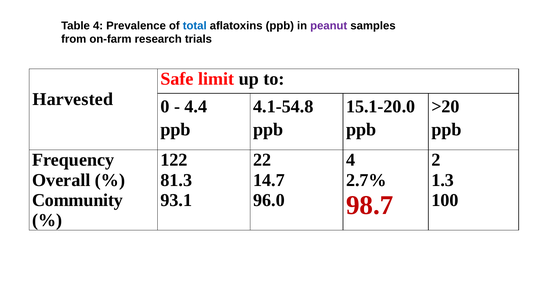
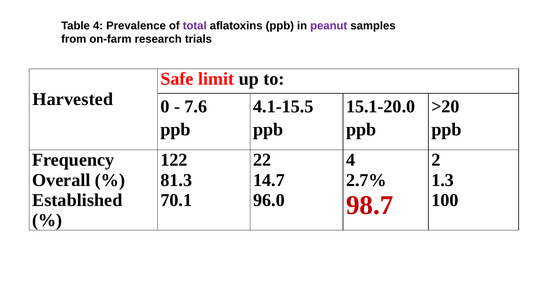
total colour: blue -> purple
4.4: 4.4 -> 7.6
4.1-54.8: 4.1-54.8 -> 4.1-15.5
Community: Community -> Established
93.1: 93.1 -> 70.1
